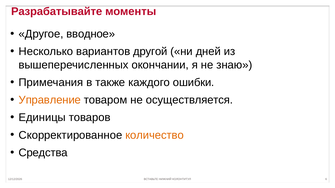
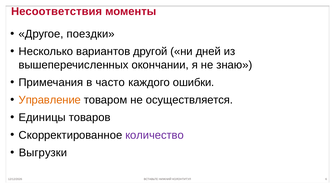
Разрабатывайте: Разрабатывайте -> Несоответствия
вводное: вводное -> поездки
также: также -> часто
количество colour: orange -> purple
Средства: Средства -> Выгрузки
